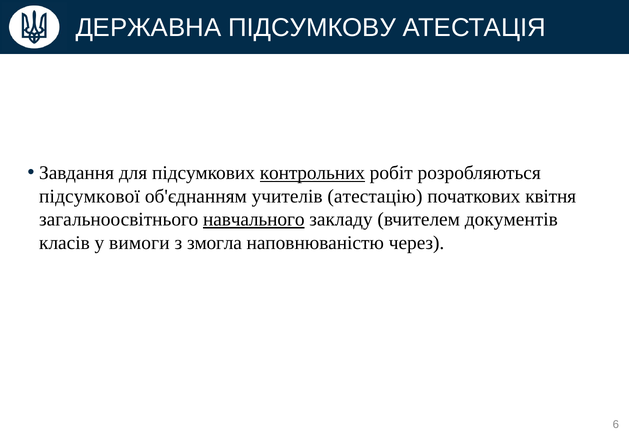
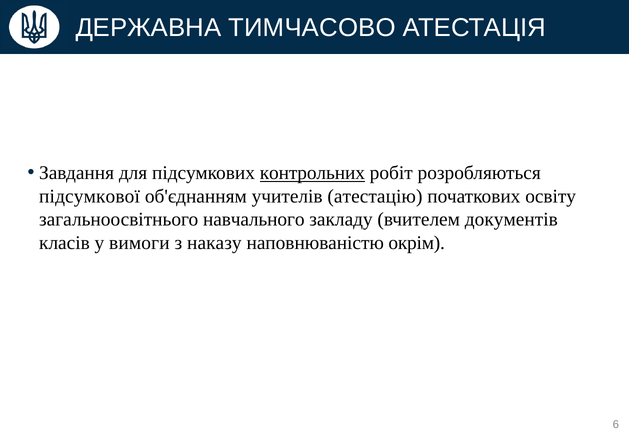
ПІДСУМКОВУ: ПІДСУМКОВУ -> ТИМЧАСОВО
квітня: квітня -> освіту
навчального underline: present -> none
змогла: змогла -> наказу
через: через -> окрім
